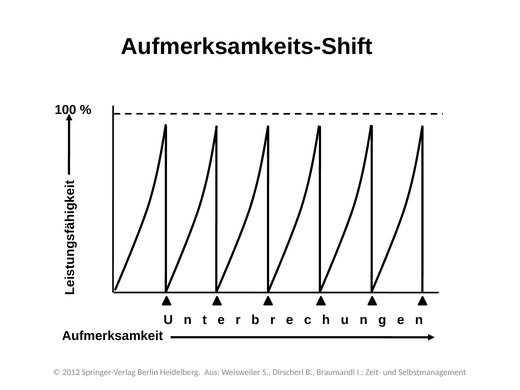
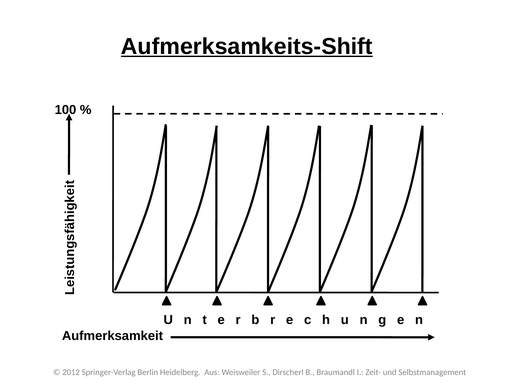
Aufmerksamkeits-Shift underline: none -> present
